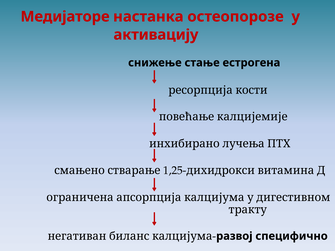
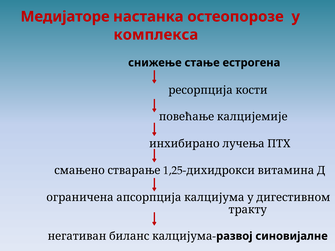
активацију: активацију -> комплекса
специфично: специфично -> синовијалне
